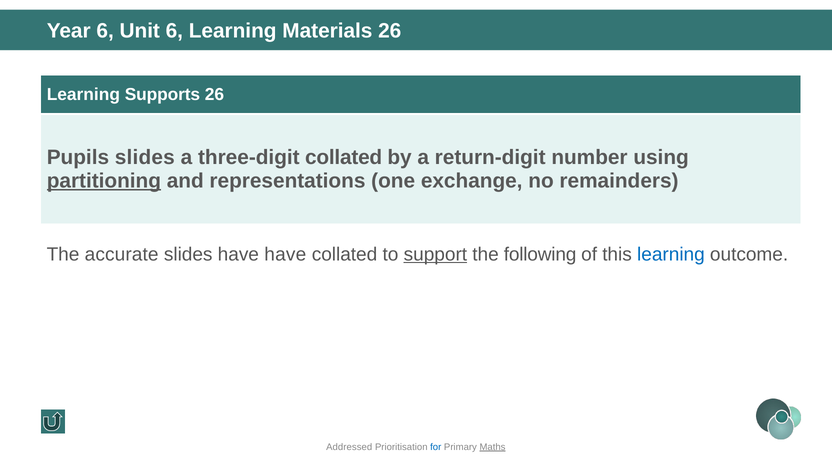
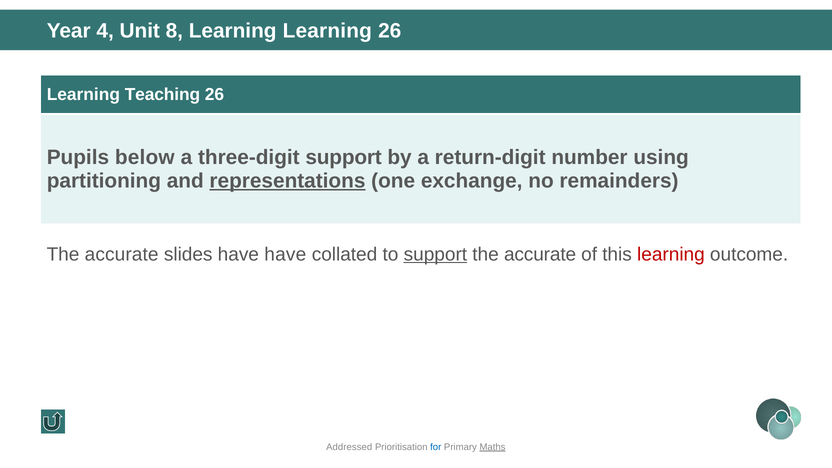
Year 6: 6 -> 4
Unit 6: 6 -> 8
Learning Materials: Materials -> Learning
Supports: Supports -> Teaching
Pupils slides: slides -> below
three-digit collated: collated -> support
partitioning underline: present -> none
representations underline: none -> present
following at (540, 254): following -> accurate
learning at (671, 254) colour: blue -> red
